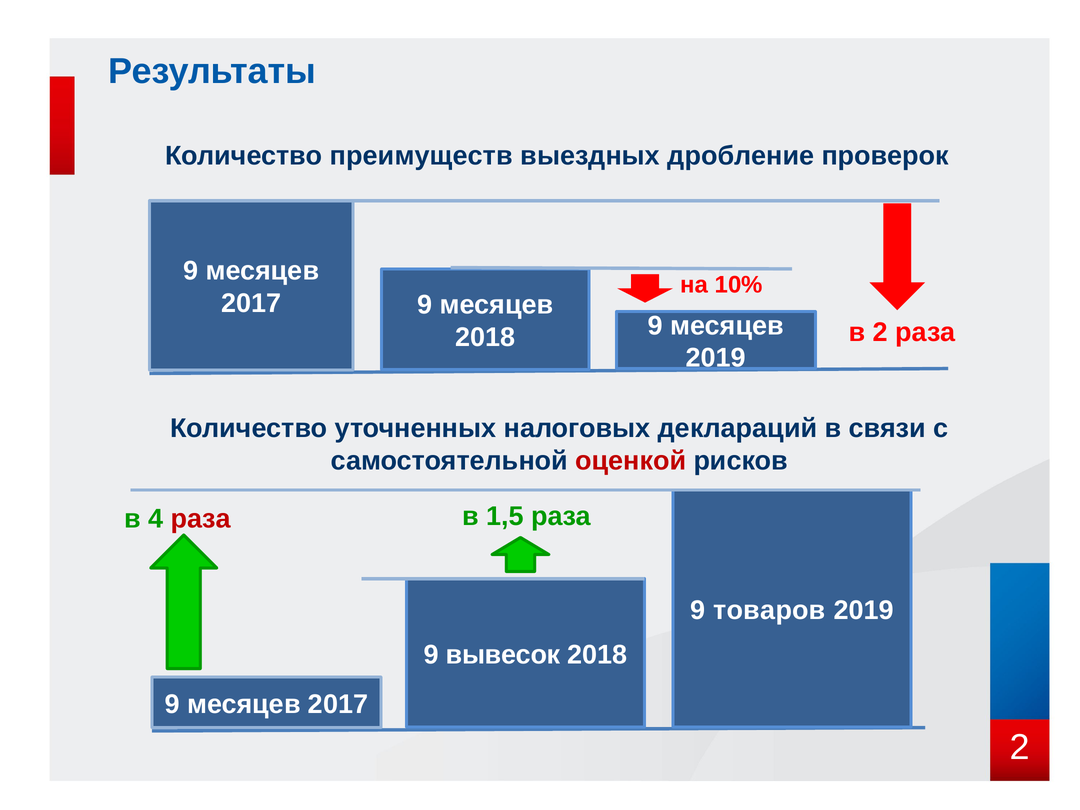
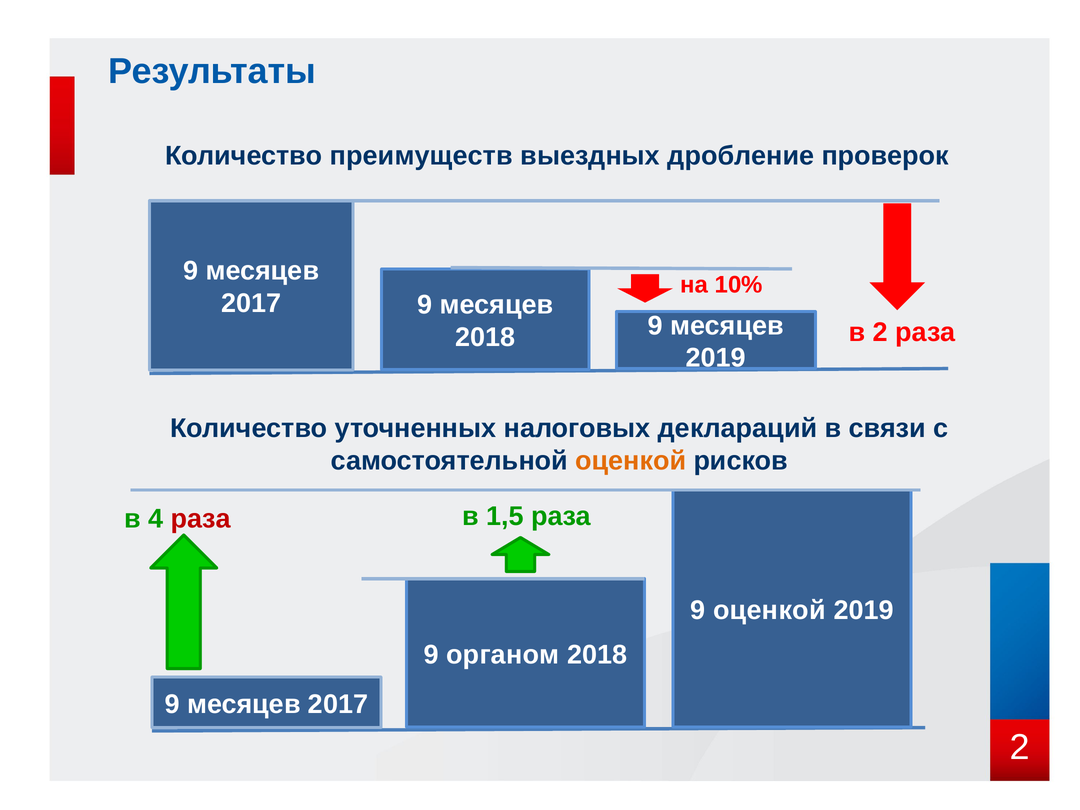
оценкой at (631, 461) colour: red -> orange
9 товаров: товаров -> оценкой
вывесок: вывесок -> органом
